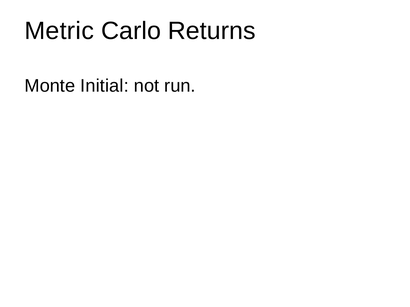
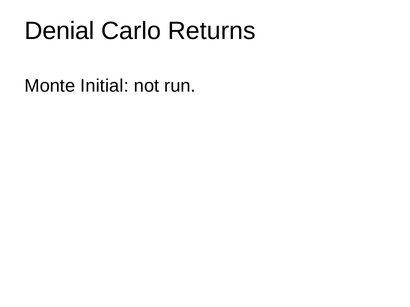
Metric: Metric -> Denial
